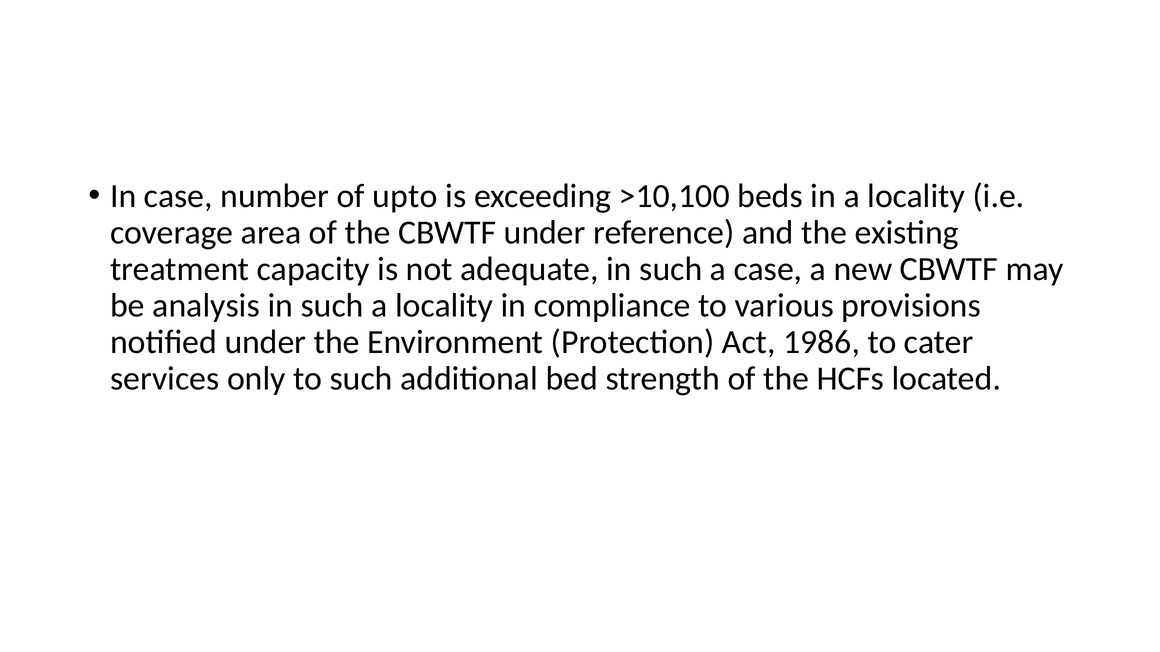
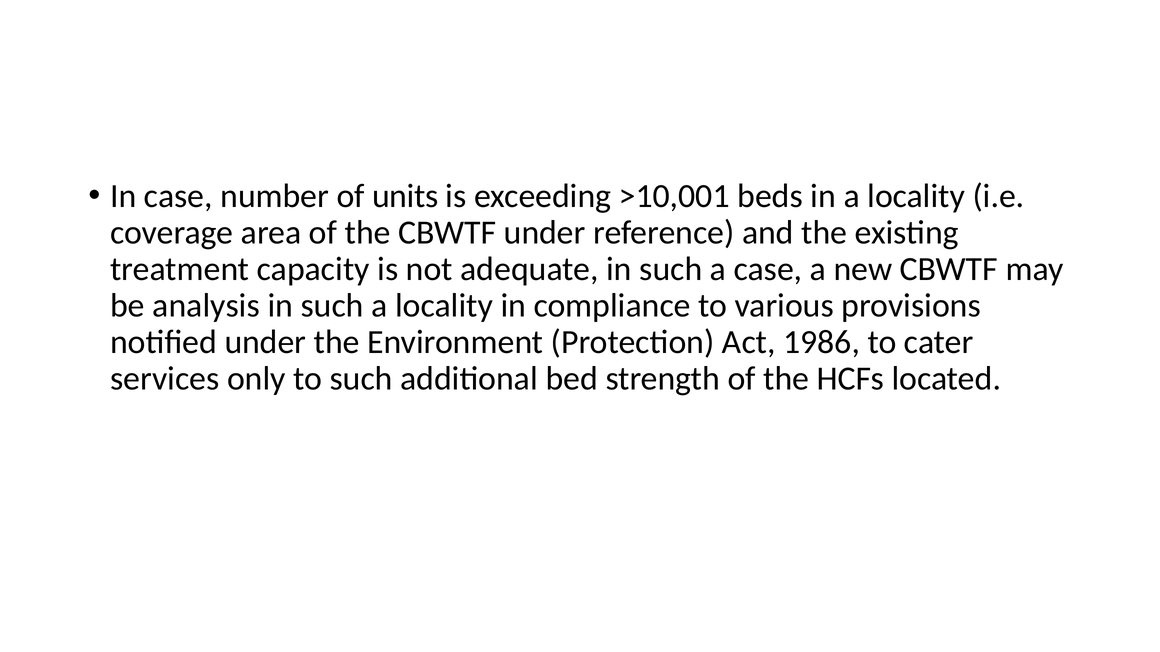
upto: upto -> units
>10,100: >10,100 -> >10,001
